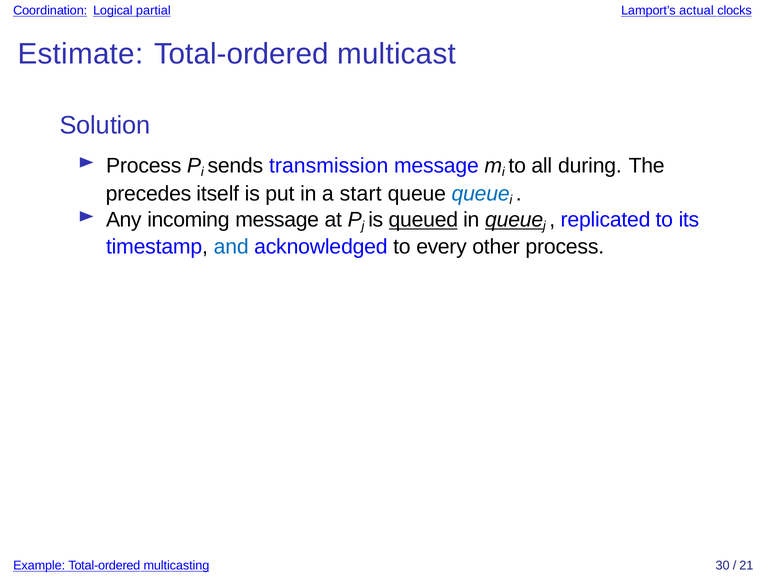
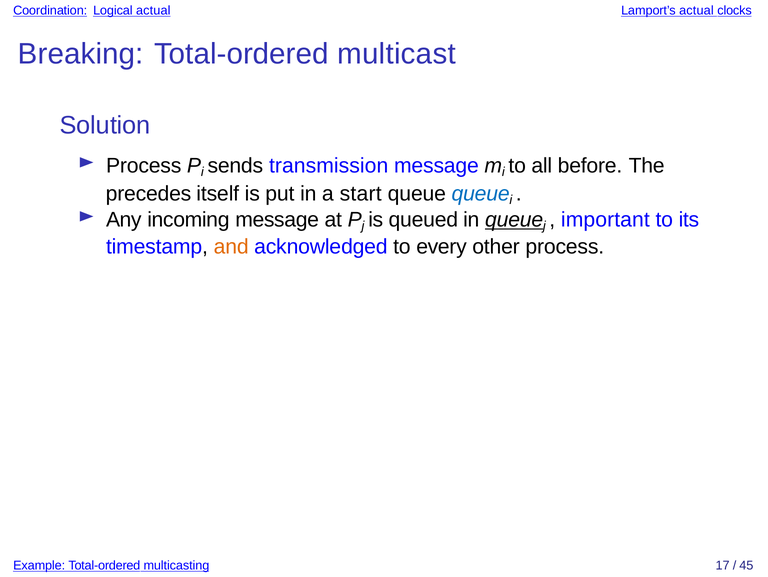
Logical partial: partial -> actual
Estimate: Estimate -> Breaking
during: during -> before
queued underline: present -> none
replicated: replicated -> important
and colour: blue -> orange
30: 30 -> 17
21: 21 -> 45
